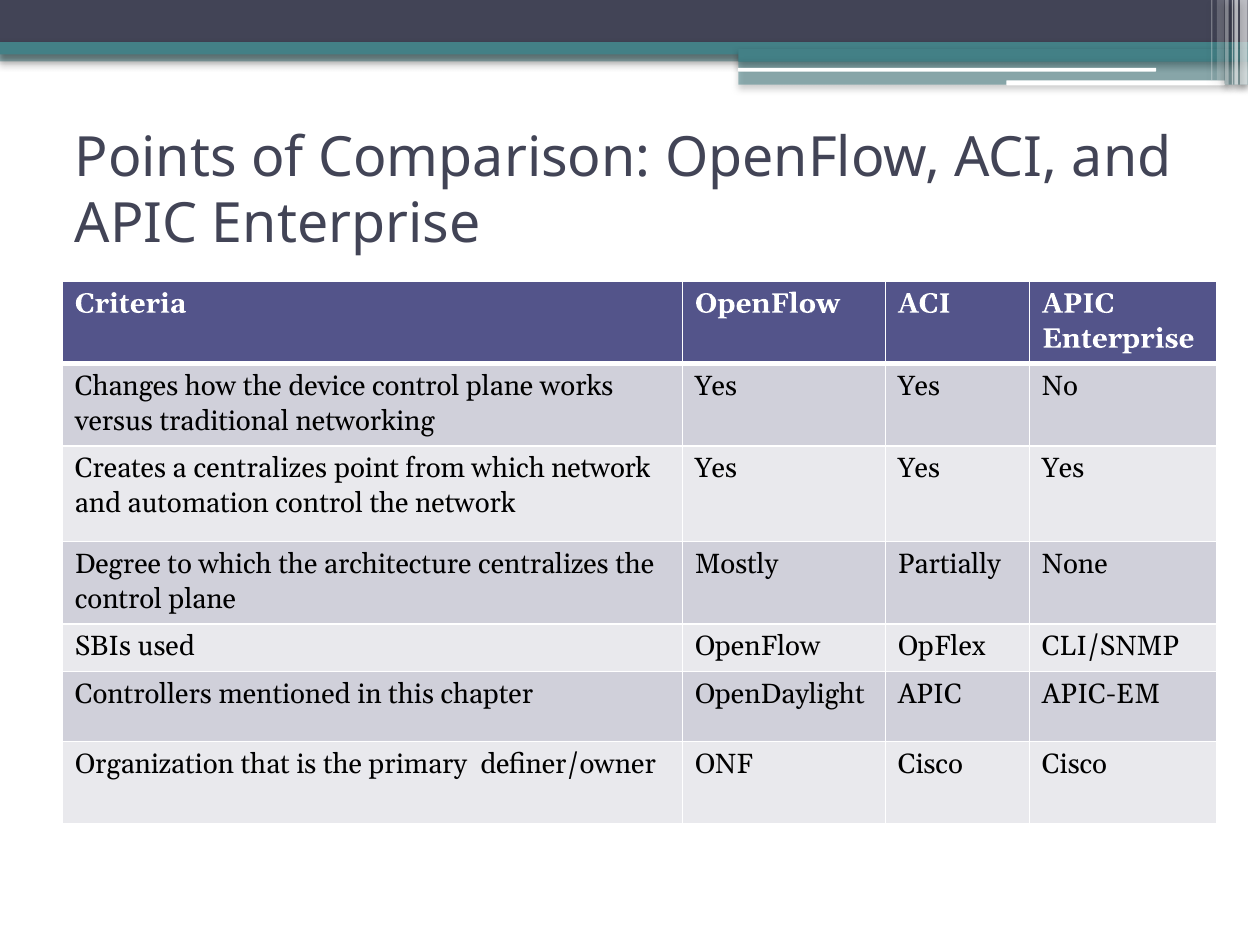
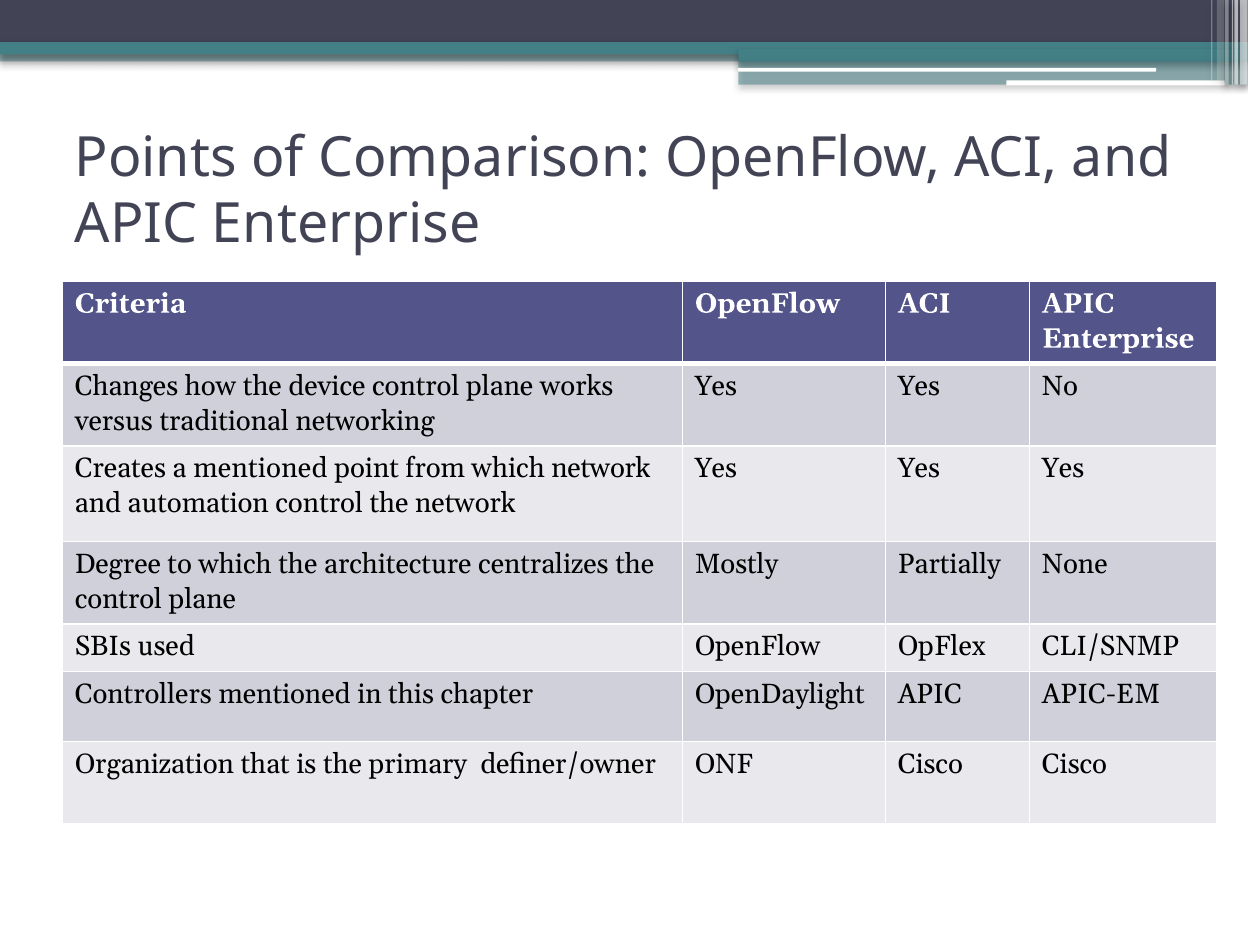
a centralizes: centralizes -> mentioned
